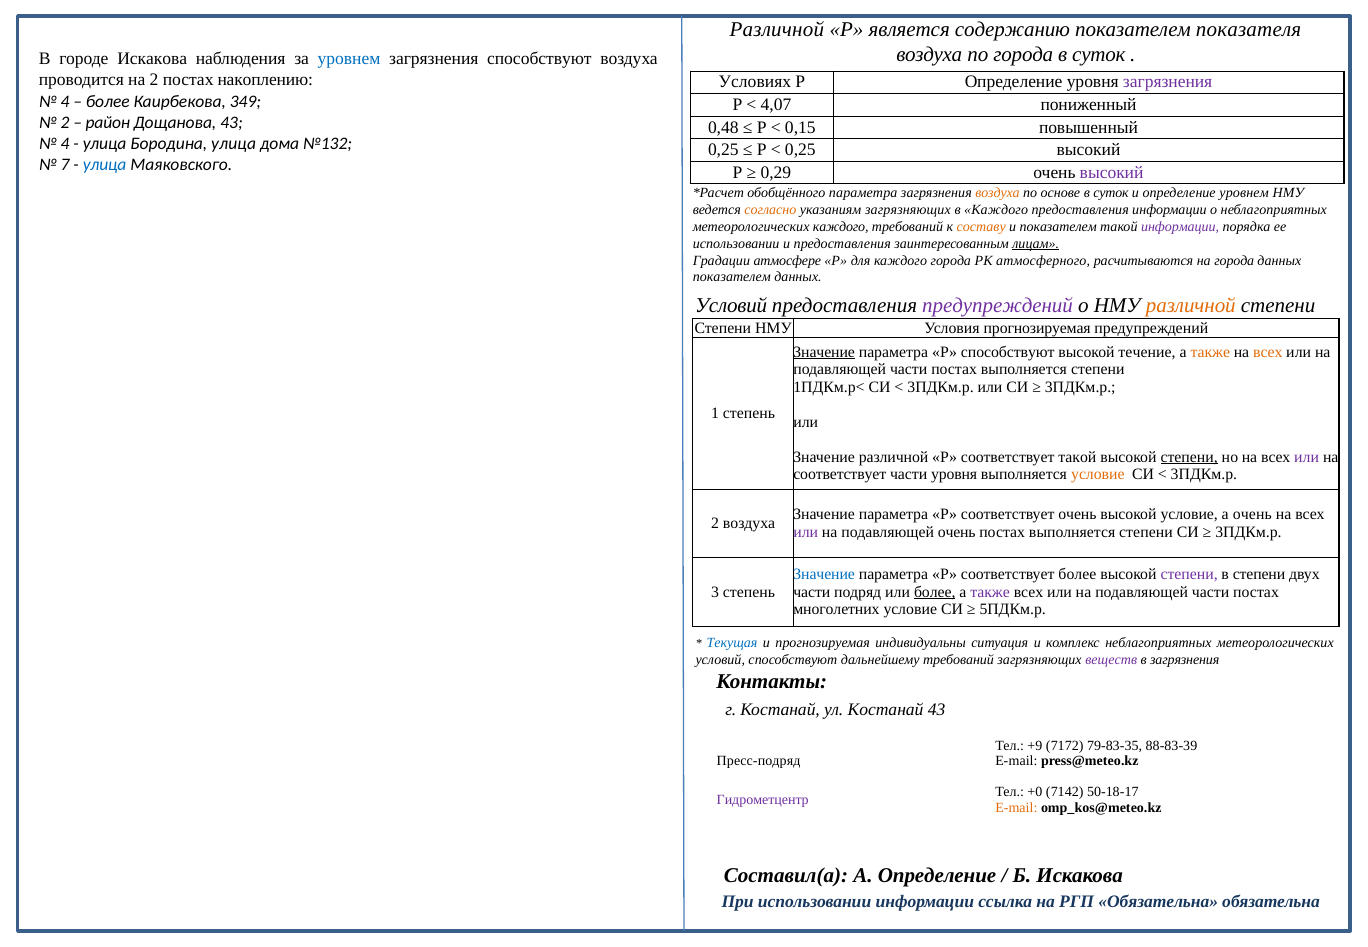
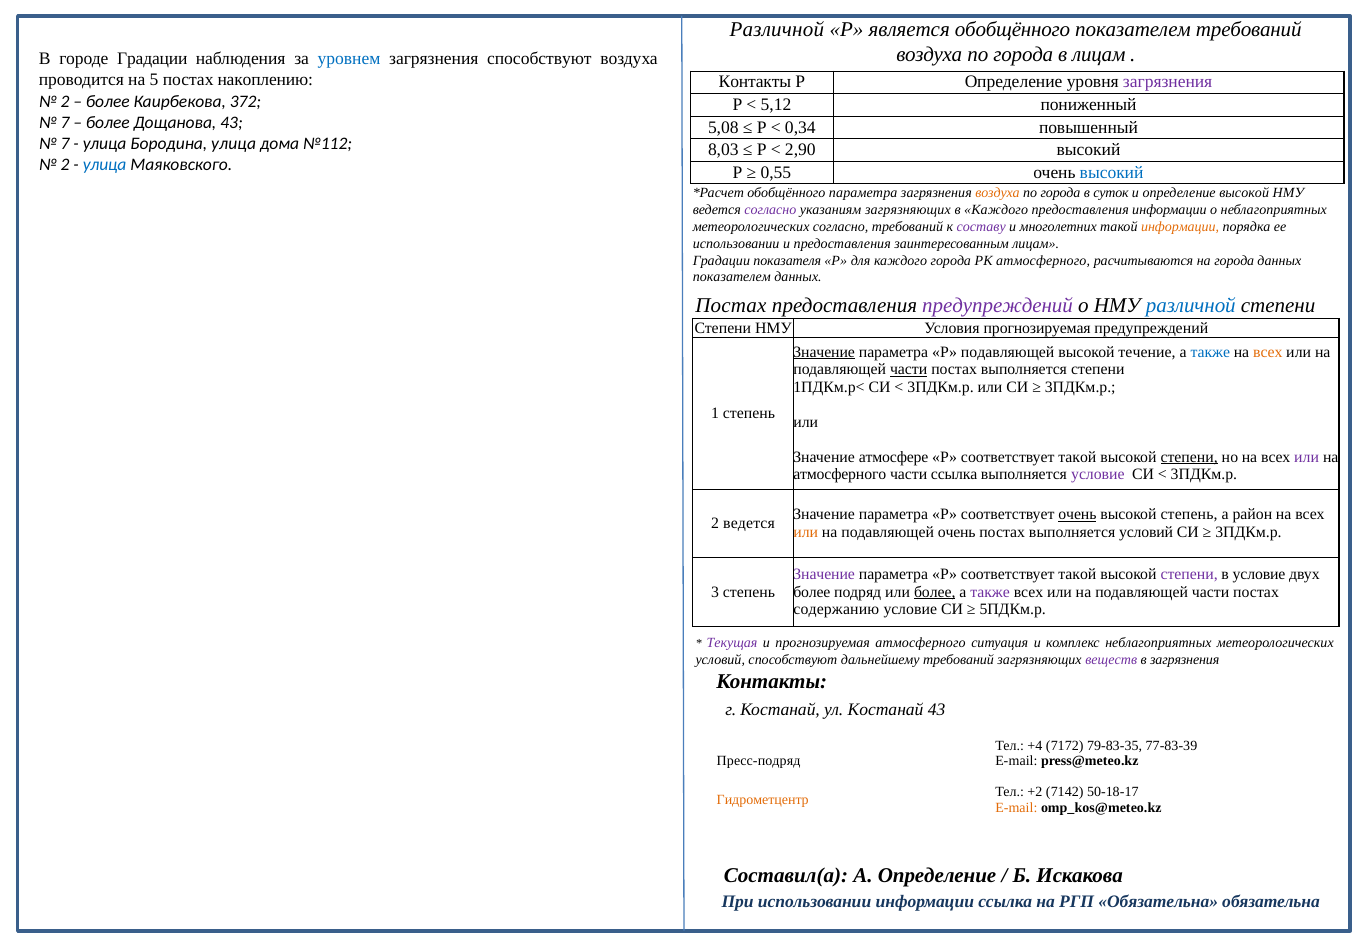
является содержанию: содержанию -> обобщённого
показателем показателя: показателя -> требований
суток at (1099, 55): суток -> лицам
городе Искакова: Искакова -> Градации
на 2: 2 -> 5
Условиях at (755, 82): Условиях -> Контакты
4 at (65, 101): 4 -> 2
349: 349 -> 372
4,07: 4,07 -> 5,12
2 at (65, 122): 2 -> 7
район at (108, 122): район -> более
0,48: 0,48 -> 5,08
0,15: 0,15 -> 0,34
4 at (65, 143): 4 -> 7
№132: №132 -> №112
0,25 at (723, 150): 0,25 -> 8,03
0,25 at (800, 150): 0,25 -> 2,90
7 at (65, 164): 7 -> 2
0,29: 0,29 -> 0,55
высокий at (1112, 172) colour: purple -> blue
основе at (1060, 193): основе -> города
определение уровнем: уровнем -> высокой
согласно at (770, 210) colour: orange -> purple
метеорологических каждого: каждого -> согласно
составу colour: orange -> purple
и показателем: показателем -> многолетних
информации at (1180, 227) colour: purple -> orange
лицам at (1036, 244) underline: present -> none
атмосфере: атмосфере -> показателя
Условий at (731, 305): Условий -> Постах
различной at (1191, 305) colour: orange -> blue
Р способствуют: способствуют -> подавляющей
также at (1210, 352) colour: orange -> blue
части at (909, 370) underline: none -> present
Значение различной: различной -> атмосфере
соответствует at (840, 475): соответствует -> атмосферного
части уровня: уровня -> ссылка
условие at (1098, 475) colour: orange -> purple
очень at (1077, 515) underline: none -> present
высокой условие: условие -> степень
а очень: очень -> район
2 воздуха: воздуха -> ведется
или at (806, 532) colour: purple -> orange
степени at (1146, 532): степени -> условий
Значение at (824, 574) colour: blue -> purple
параметра Р соответствует более: более -> такой
в степени: степени -> условие
части at (812, 592): части -> более
многолетних: многолетних -> содержанию
Текущая colour: blue -> purple
прогнозируемая индивидуальны: индивидуальны -> атмосферного
+9: +9 -> +4
88-83-39: 88-83-39 -> 77-83-39
+0: +0 -> +2
Гидрометцентр colour: purple -> orange
